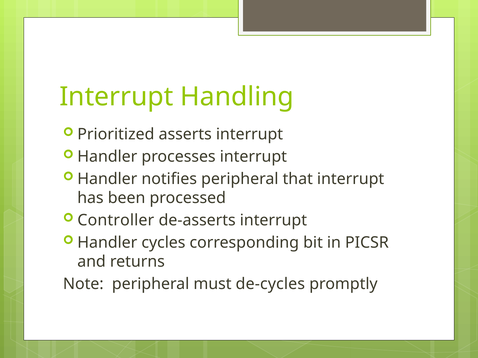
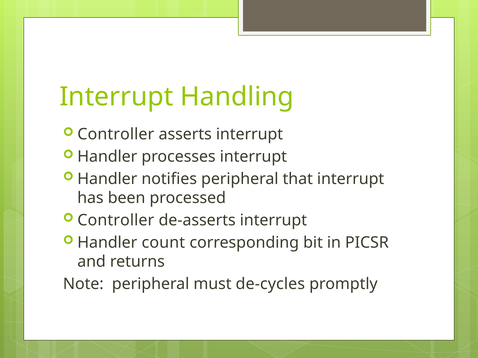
Prioritized at (116, 135): Prioritized -> Controller
cycles: cycles -> count
